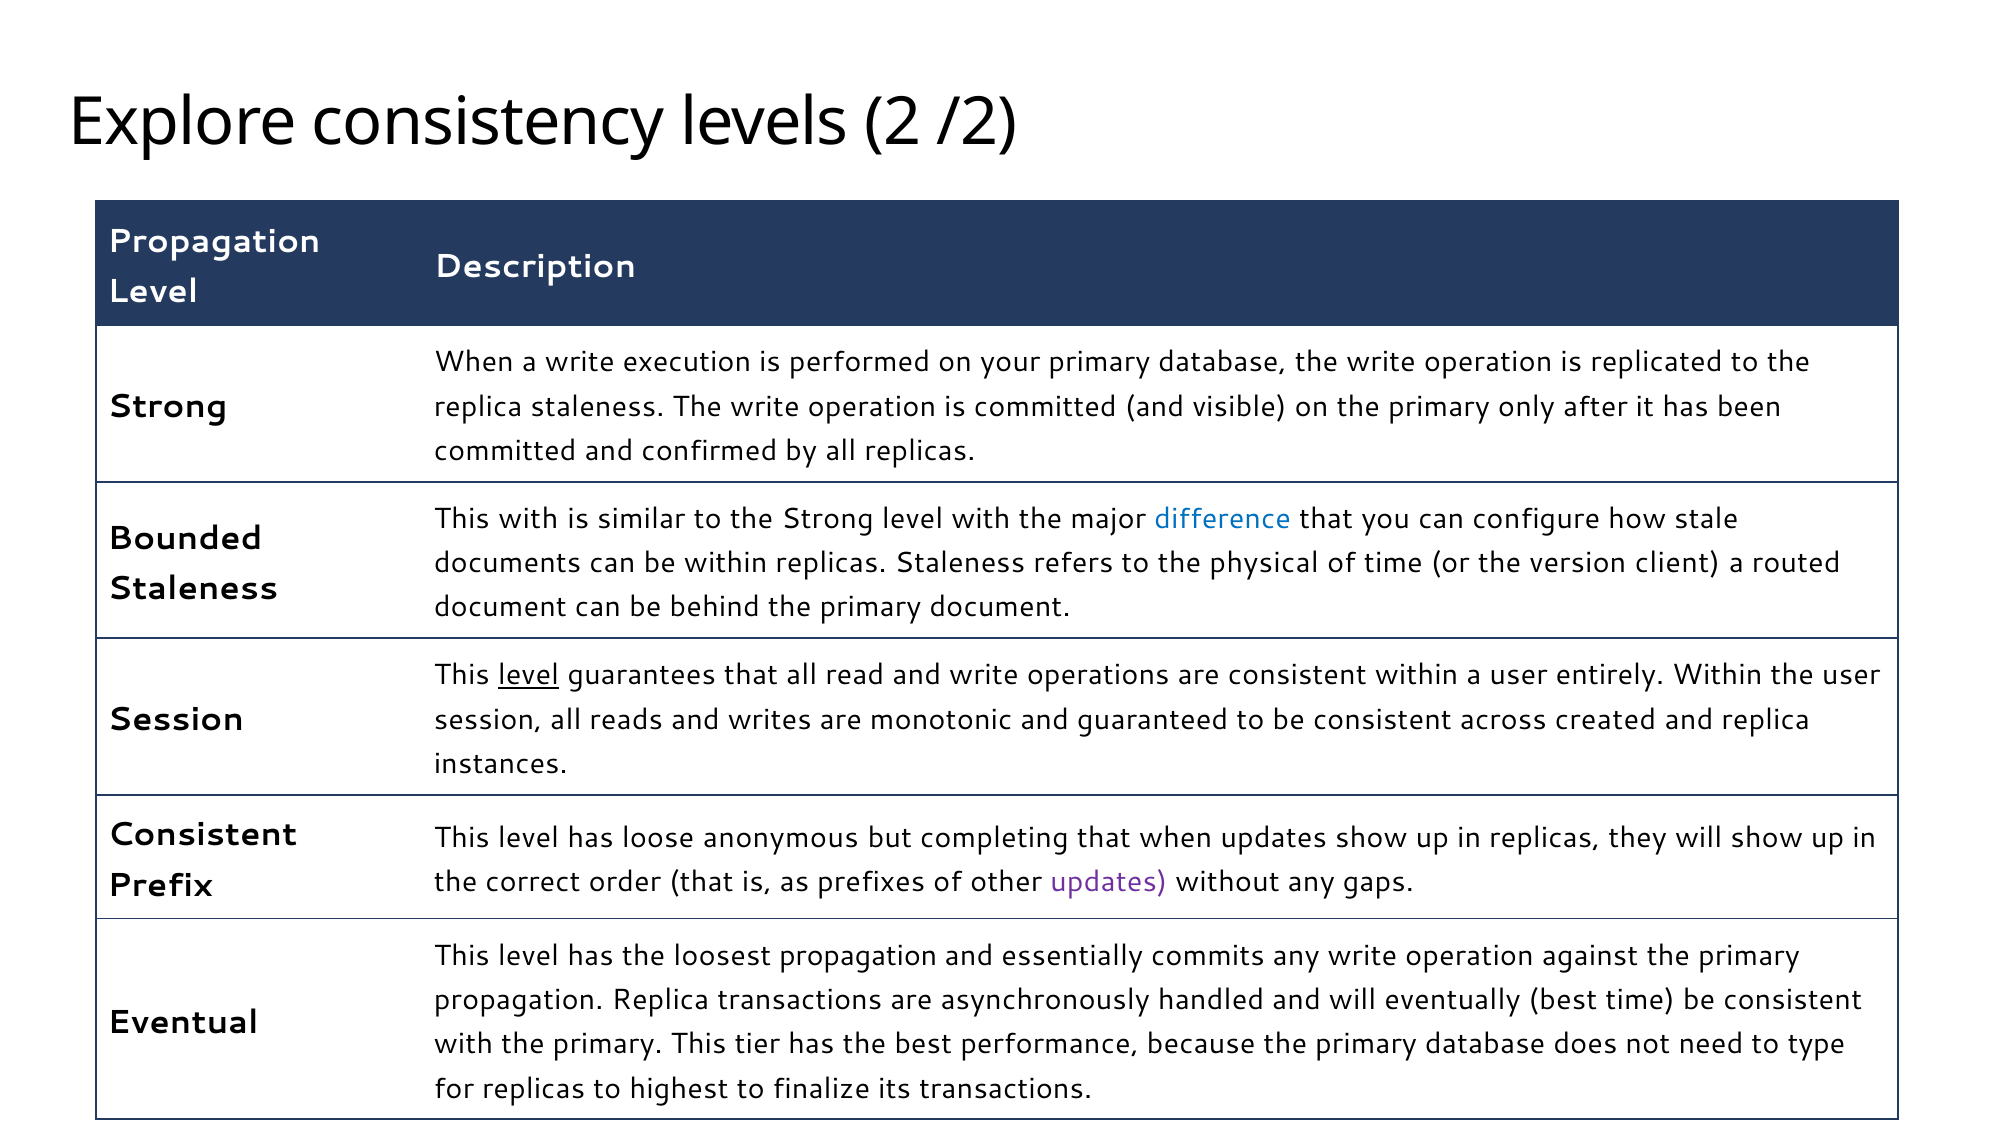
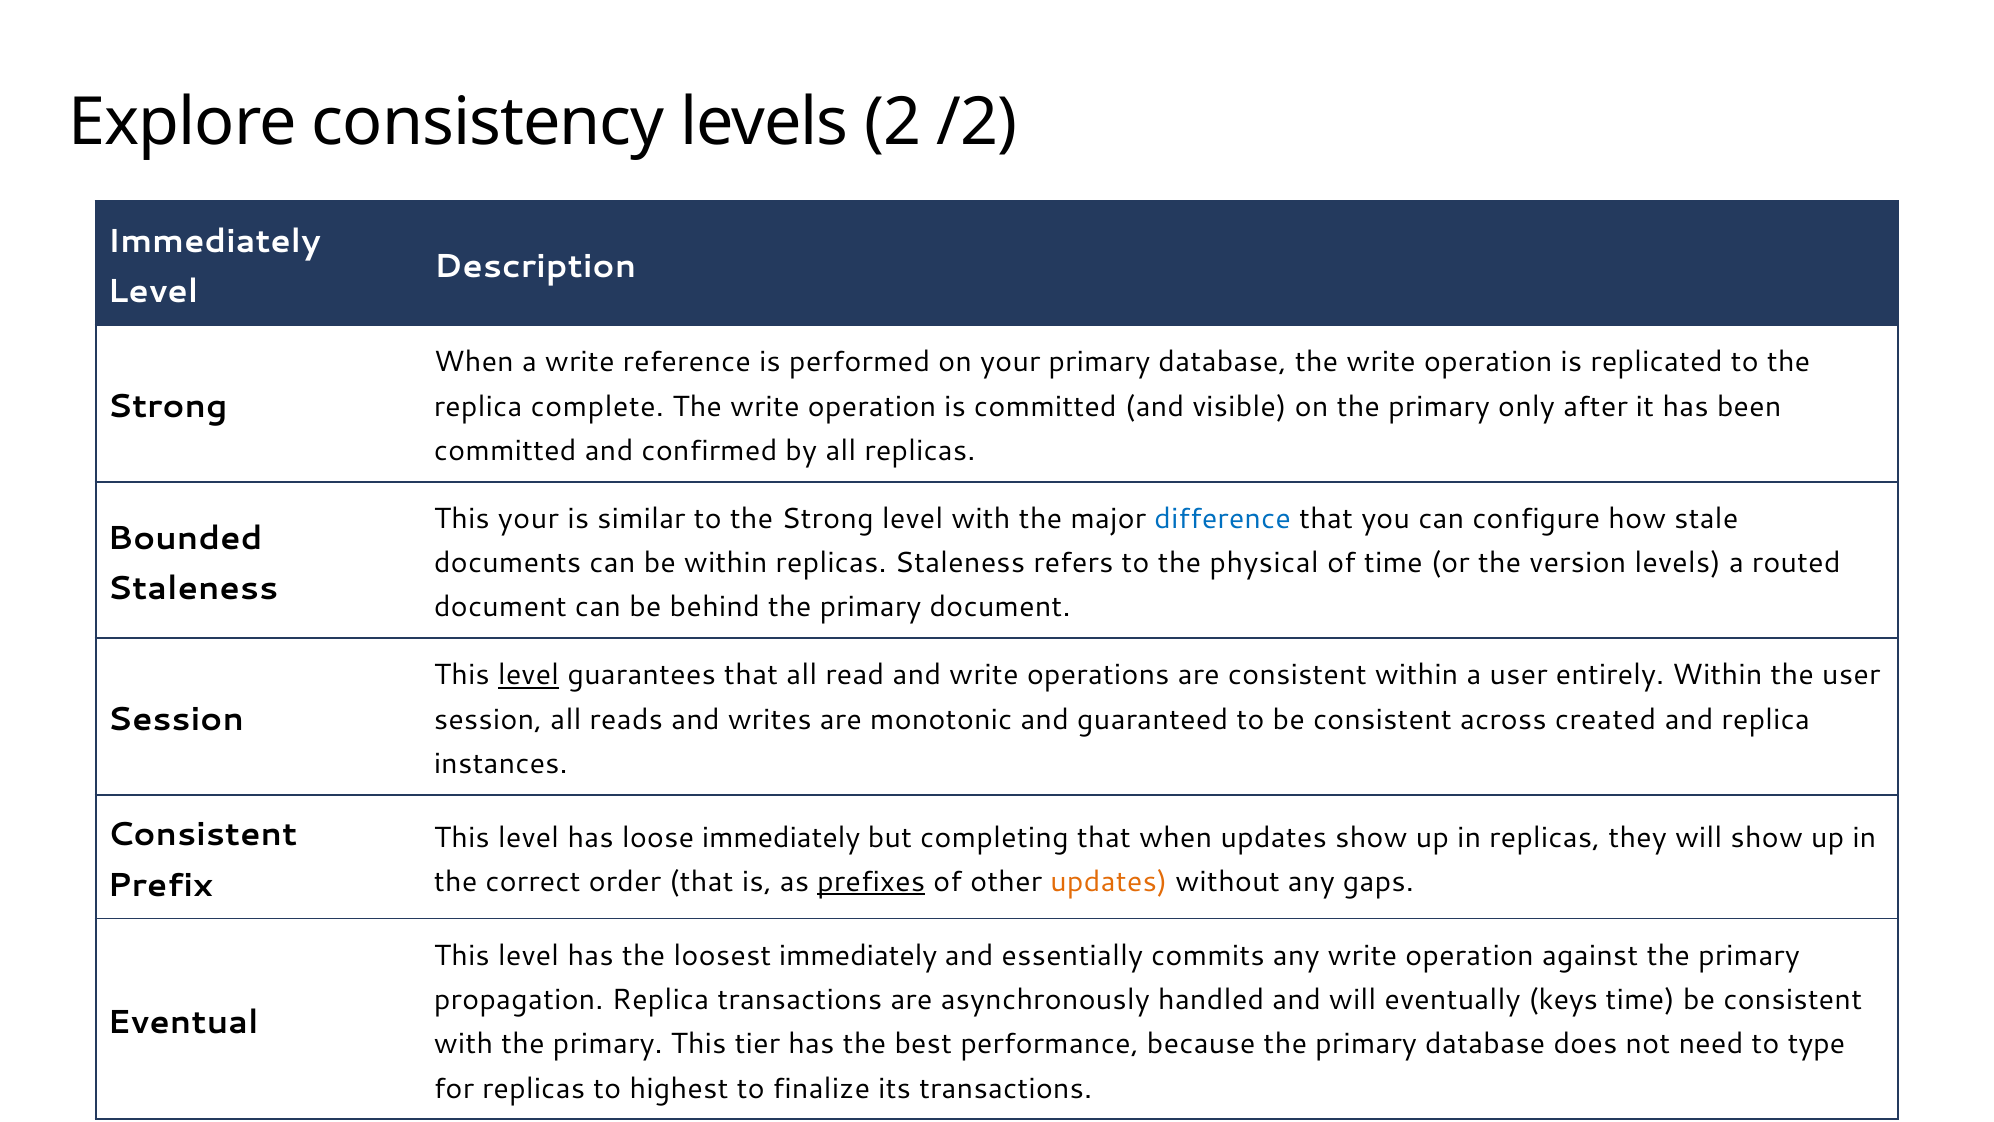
Propagation at (214, 242): Propagation -> Immediately
execution: execution -> reference
replica staleness: staleness -> complete
This with: with -> your
version client: client -> levels
loose anonymous: anonymous -> immediately
prefixes underline: none -> present
updates at (1109, 882) colour: purple -> orange
loosest propagation: propagation -> immediately
eventually best: best -> keys
